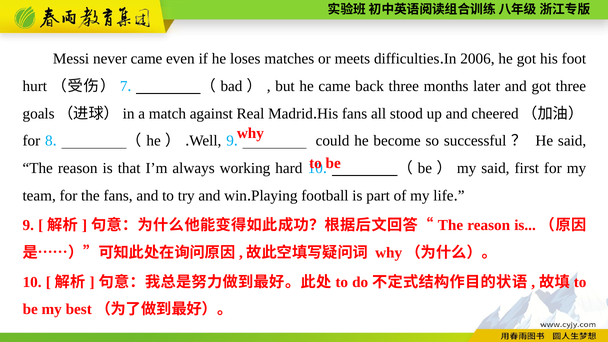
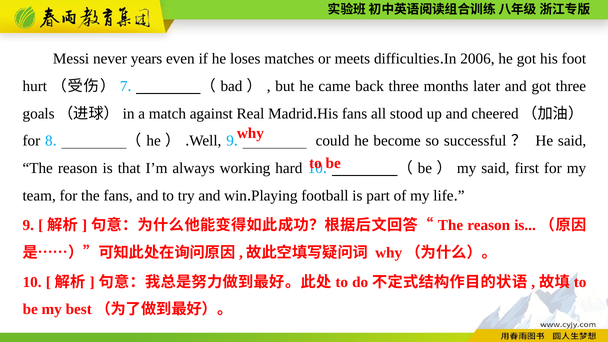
never came: came -> years
